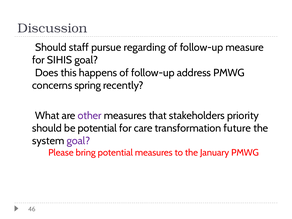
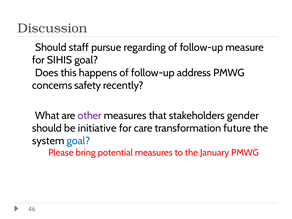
spring: spring -> safety
priority: priority -> gender
be potential: potential -> initiative
goal at (78, 141) colour: purple -> blue
